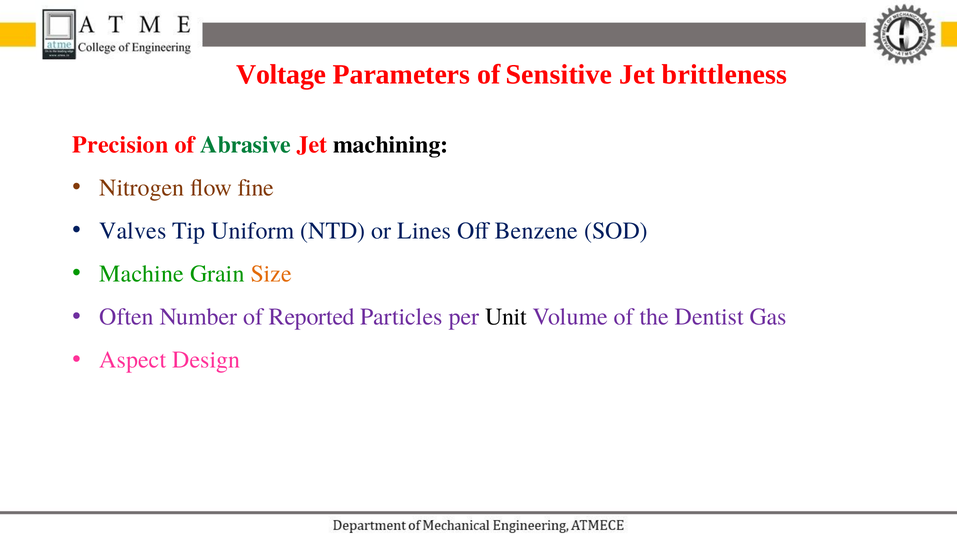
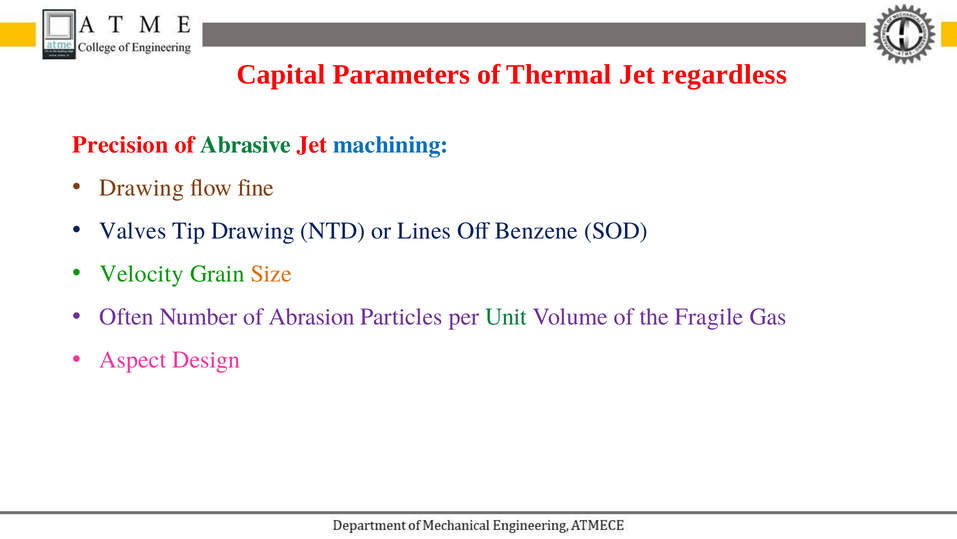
Voltage: Voltage -> Capital
Sensitive: Sensitive -> Thermal
brittleness: brittleness -> regardless
machining colour: black -> blue
Nitrogen at (142, 188): Nitrogen -> Drawing
Tip Uniform: Uniform -> Drawing
Machine: Machine -> Velocity
Reported: Reported -> Abrasion
Unit colour: black -> green
Dentist: Dentist -> Fragile
